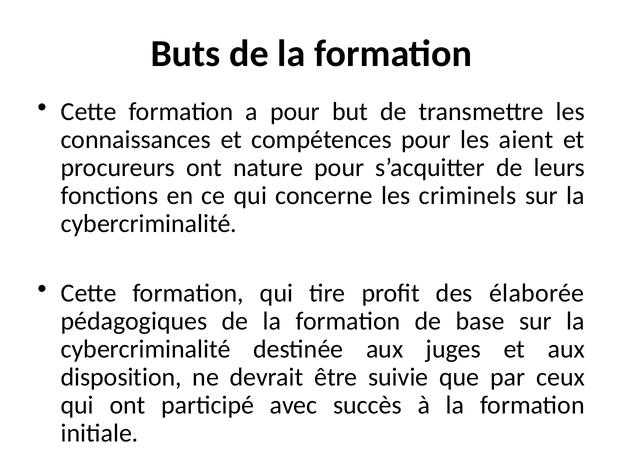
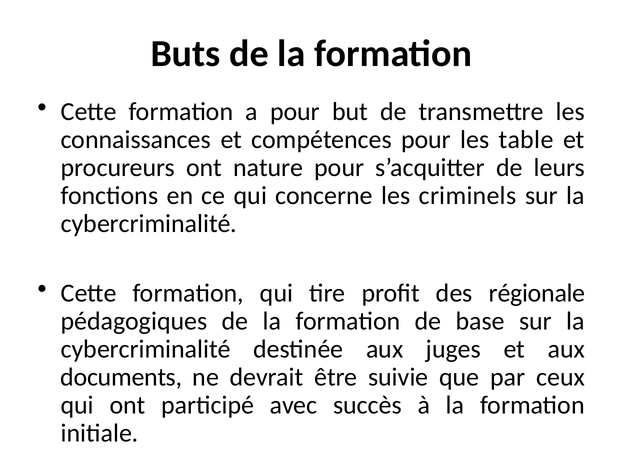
aient: aient -> table
élaborée: élaborée -> régionale
disposition: disposition -> documents
